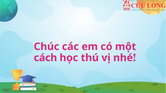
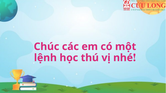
cách: cách -> lệnh
